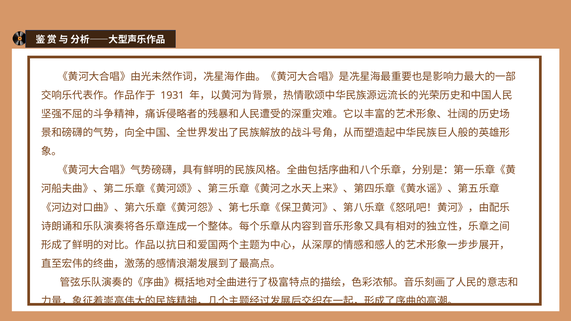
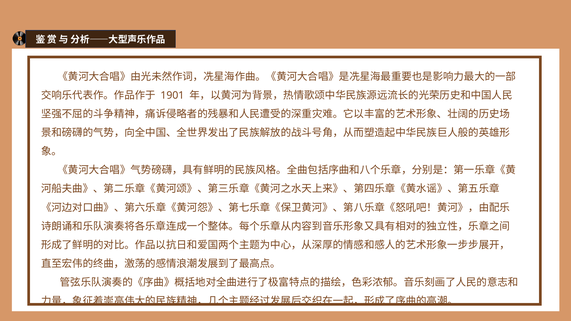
1931: 1931 -> 1901
